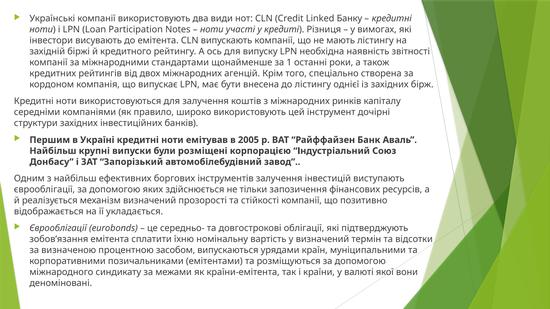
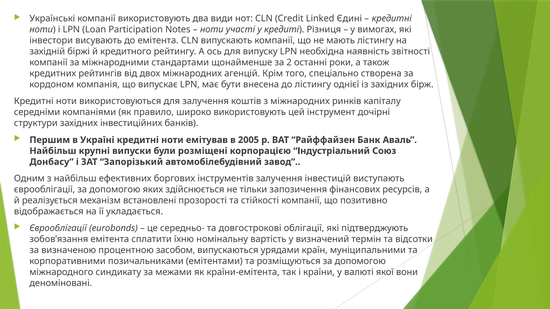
Банку: Банку -> Єдині
1: 1 -> 2
механізм визначений: визначений -> встановлені
